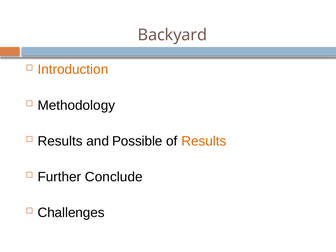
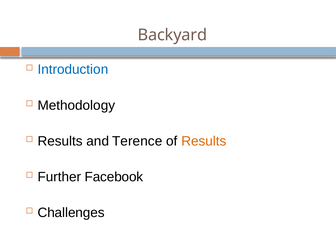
Introduction colour: orange -> blue
Possible: Possible -> Terence
Conclude: Conclude -> Facebook
